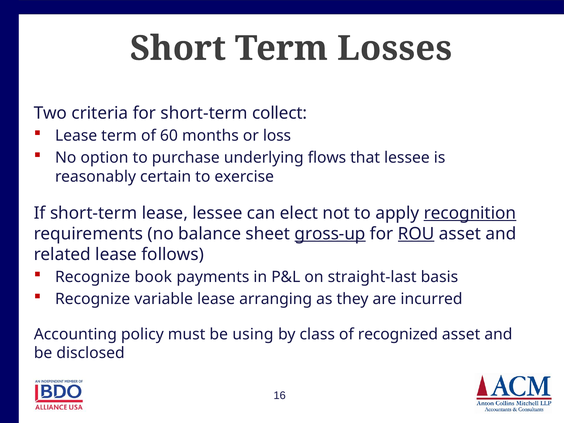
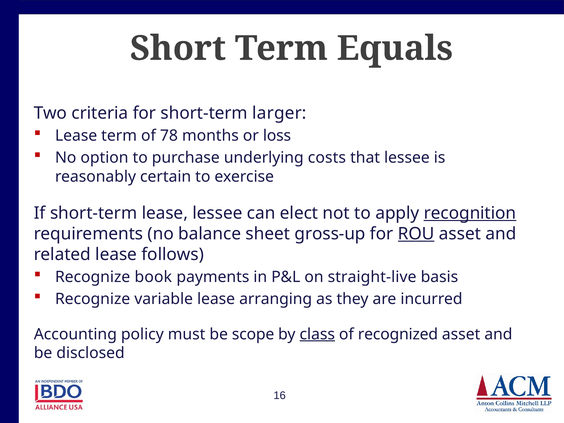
Losses: Losses -> Equals
collect: collect -> larger
60: 60 -> 78
flows: flows -> costs
gross-up underline: present -> none
straight-last: straight-last -> straight-live
using: using -> scope
class underline: none -> present
